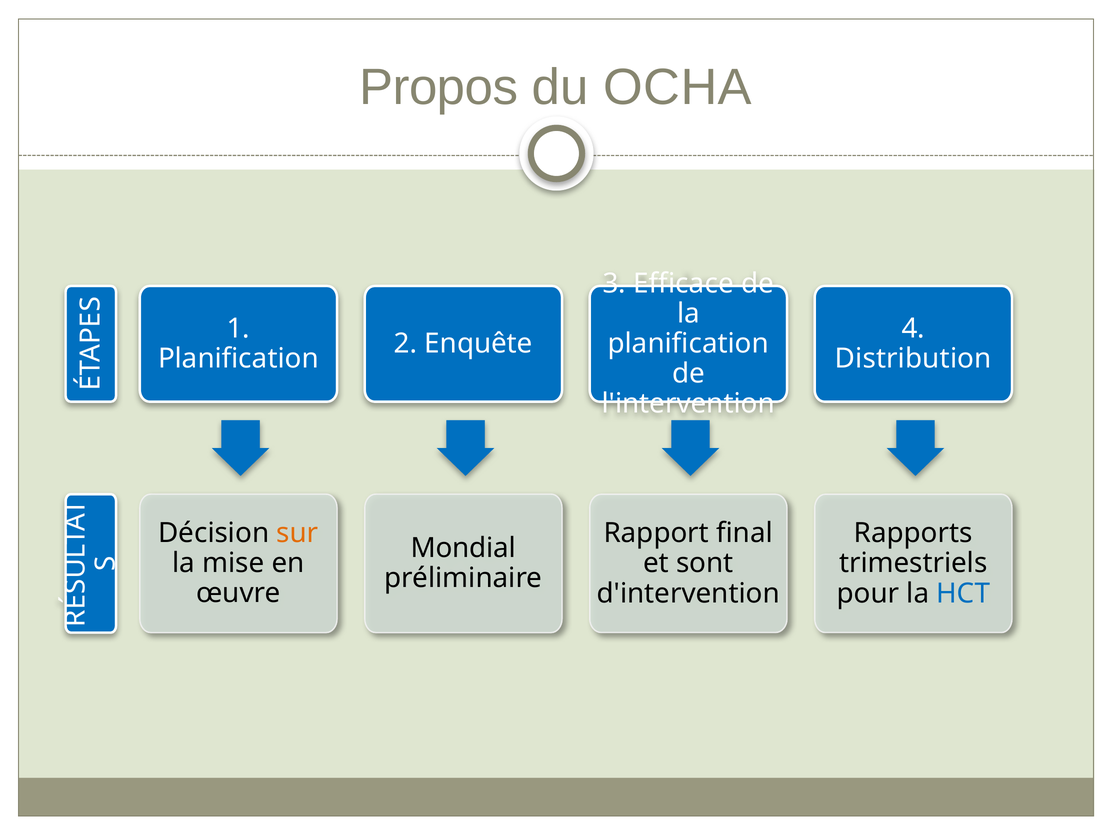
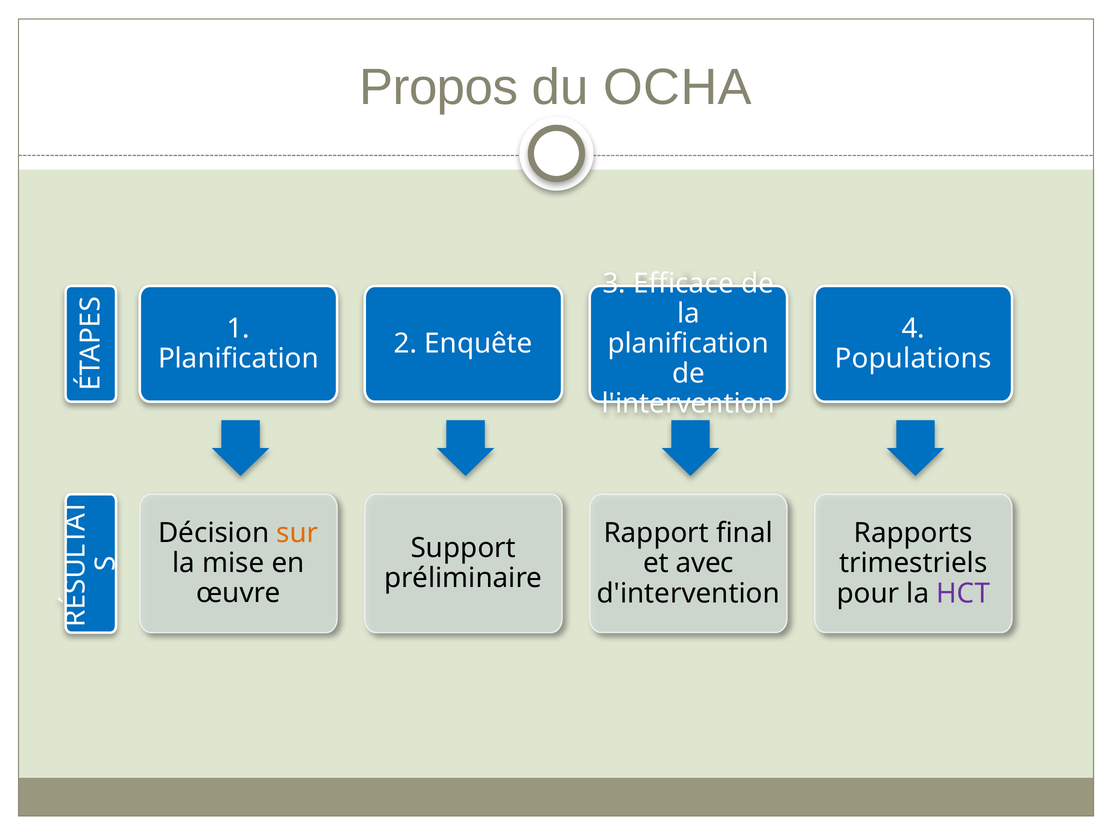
Distribution: Distribution -> Populations
Mondial: Mondial -> Support
sont: sont -> avec
HCT colour: blue -> purple
